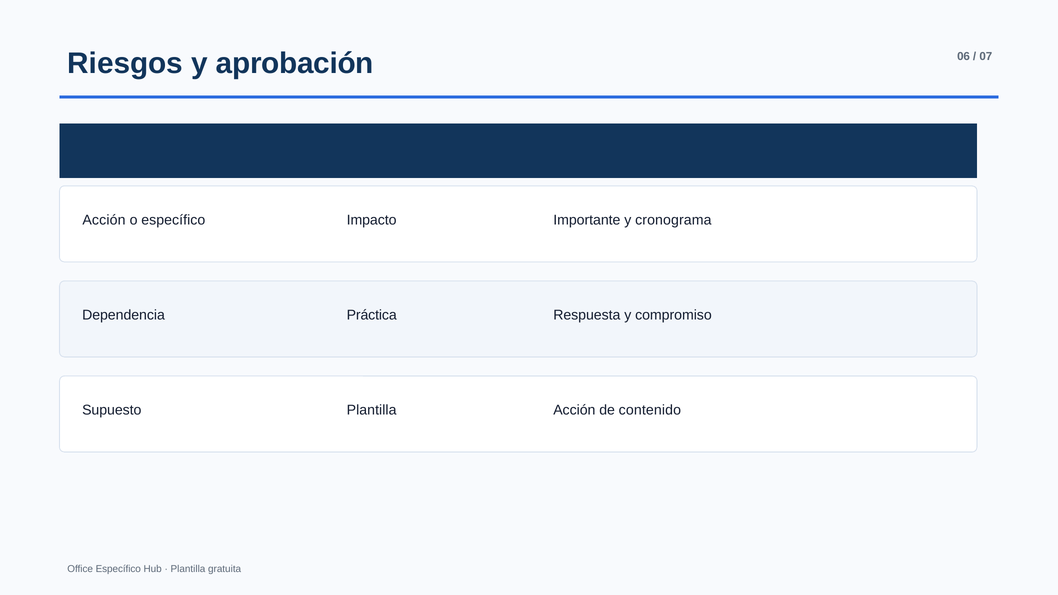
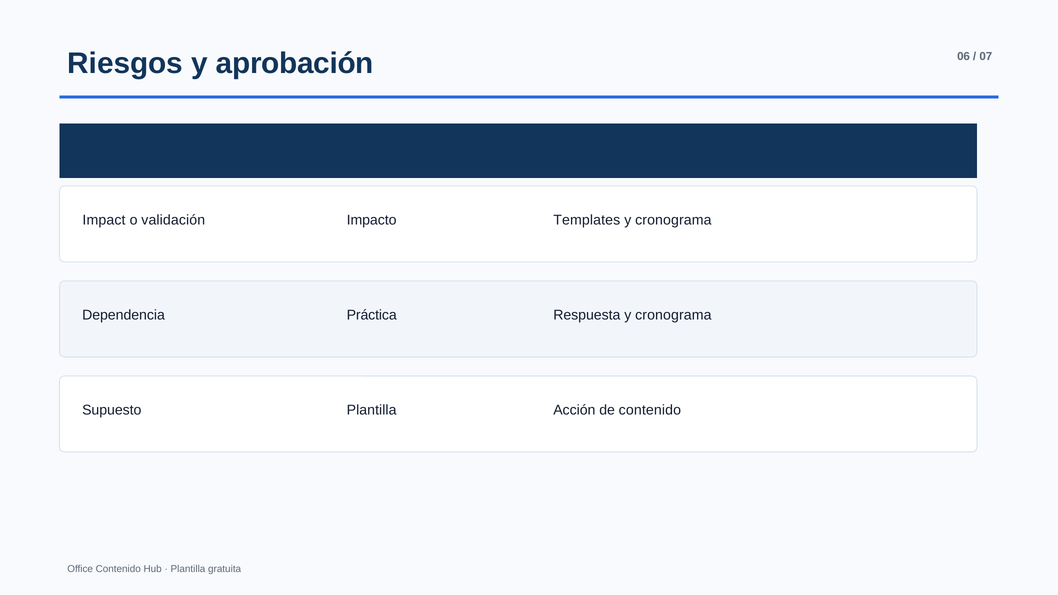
Acción at (104, 220): Acción -> Impact
o específico: específico -> validación
Importante: Importante -> Templates
Respuesta y compromiso: compromiso -> cronograma
Office Específico: Específico -> Contenido
